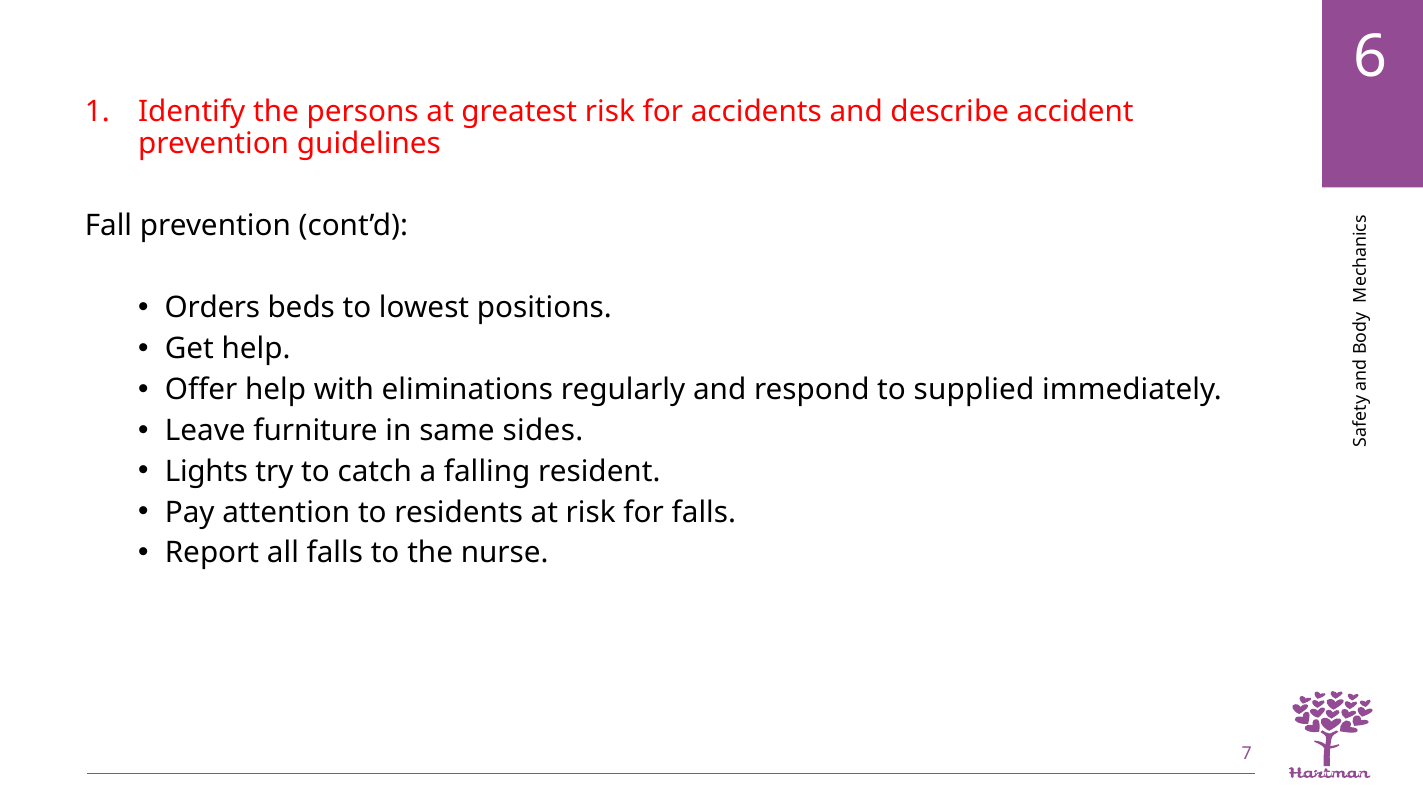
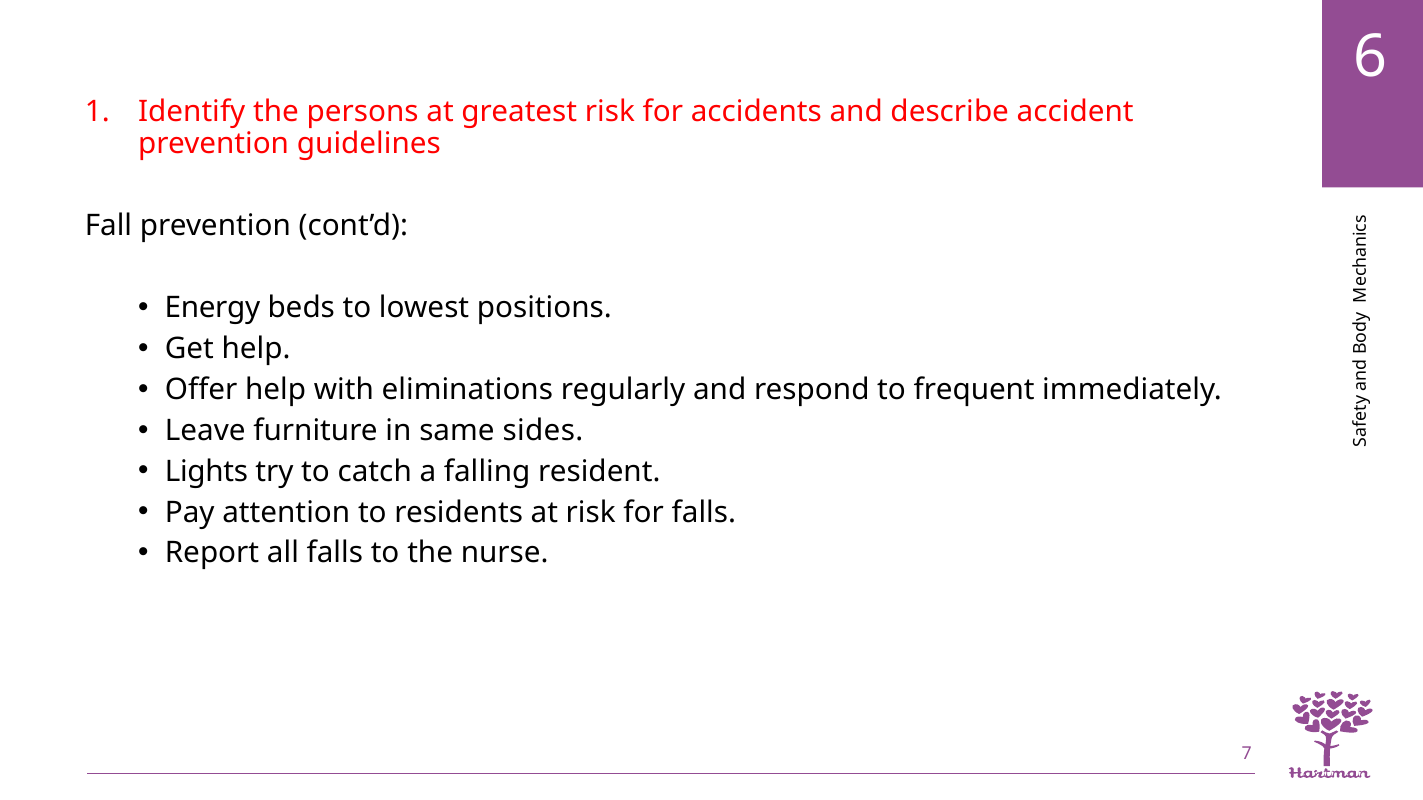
Orders: Orders -> Energy
supplied: supplied -> frequent
